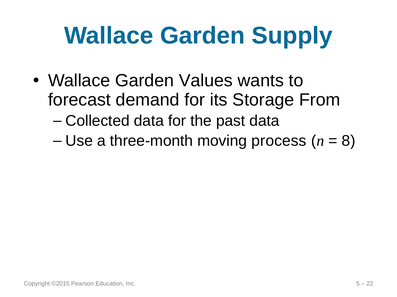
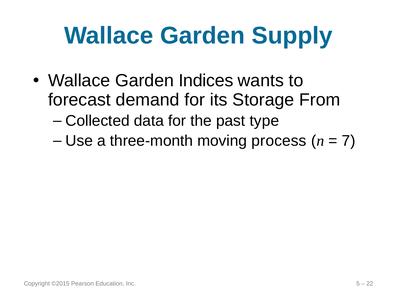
Values: Values -> Indices
past data: data -> type
8: 8 -> 7
